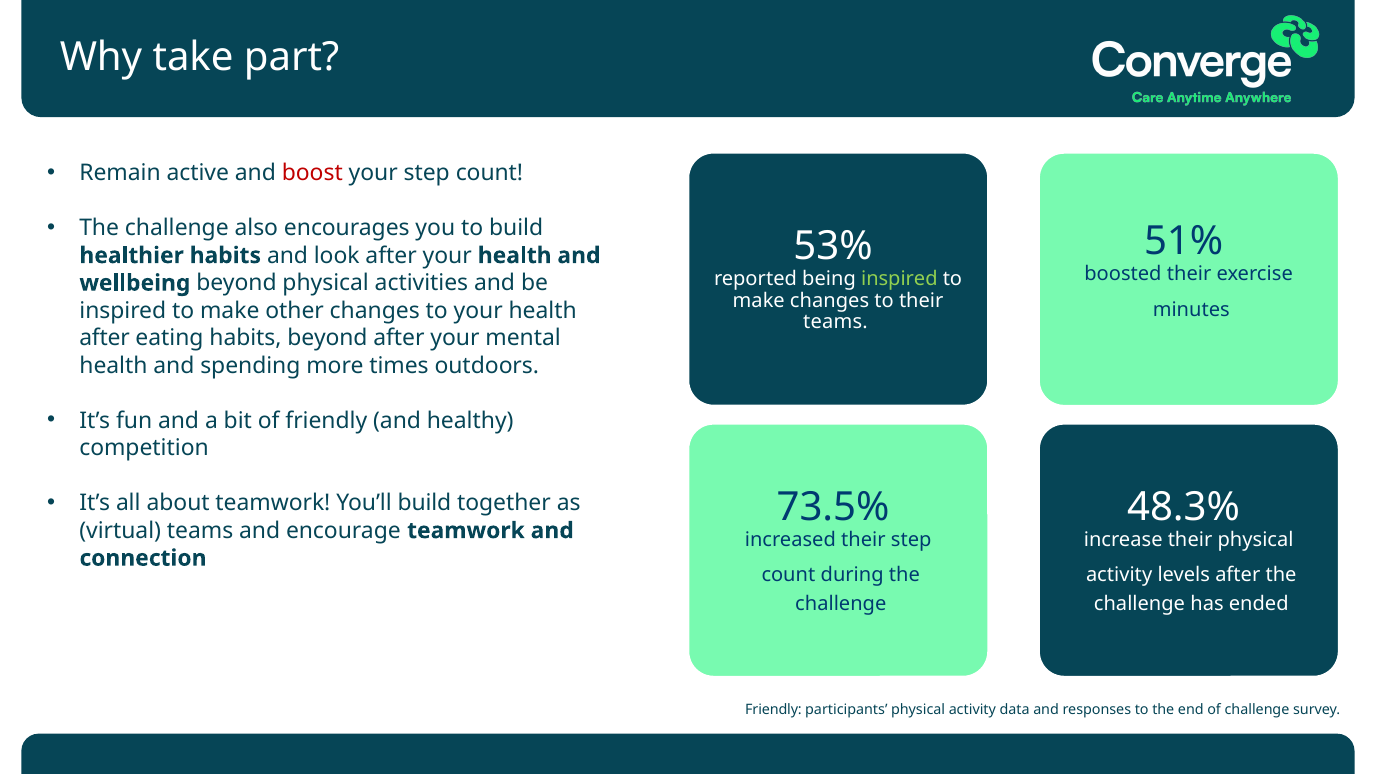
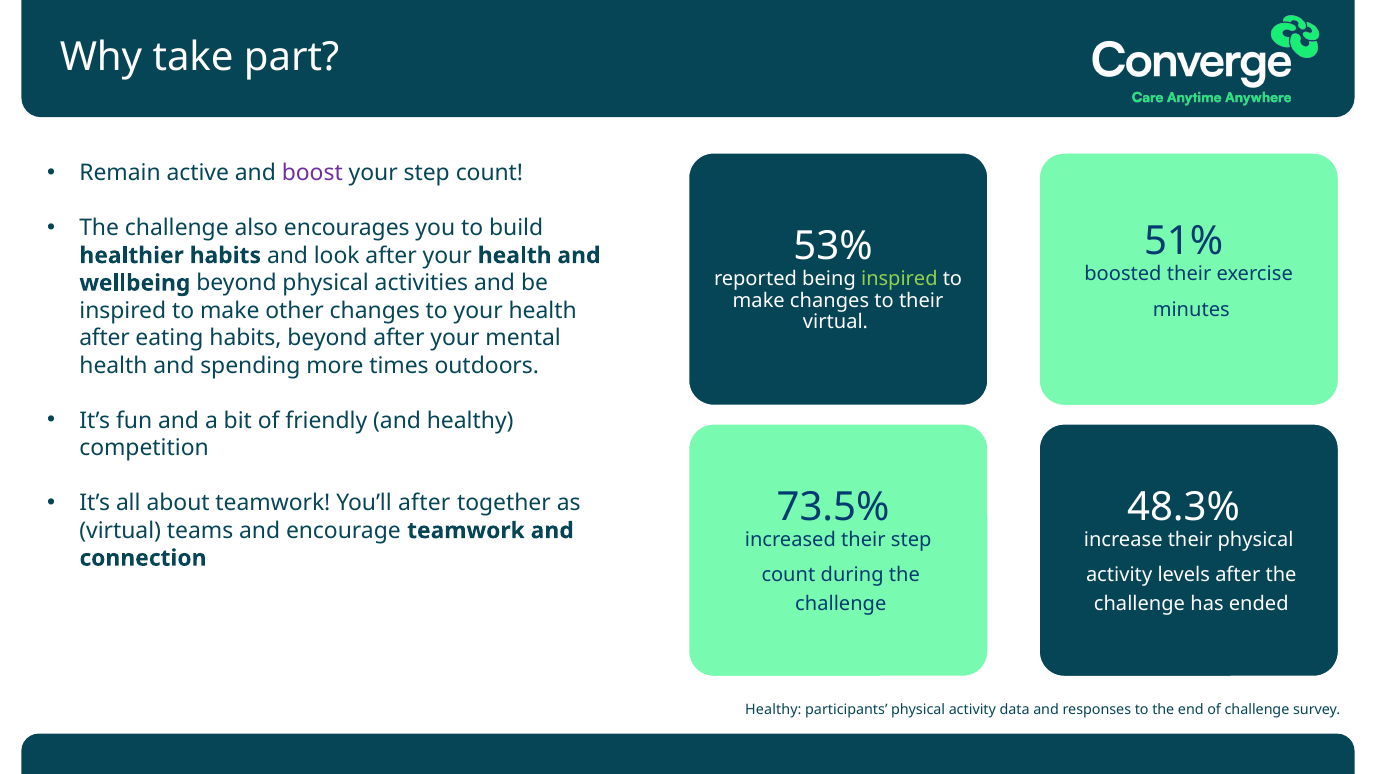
boost colour: red -> purple
teams at (835, 322): teams -> virtual
You’ll build: build -> after
Friendly at (773, 709): Friendly -> Healthy
